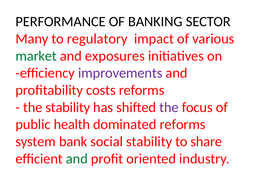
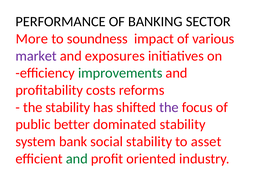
Many: Many -> More
regulatory: regulatory -> soundness
market colour: green -> purple
improvements colour: purple -> green
health: health -> better
dominated reforms: reforms -> stability
share: share -> asset
